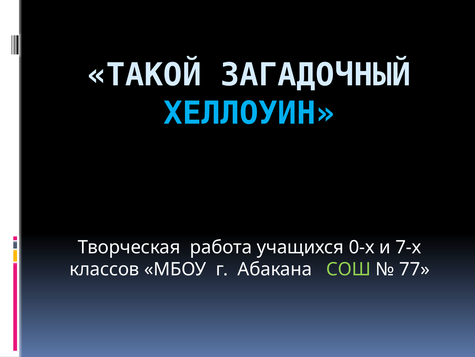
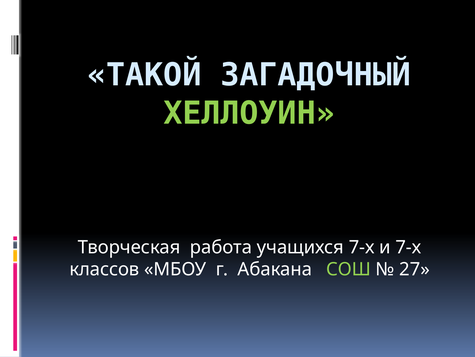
ХЕЛЛОУИН colour: light blue -> light green
учащихся 0-х: 0-х -> 7-х
77: 77 -> 27
